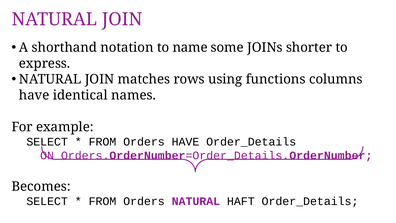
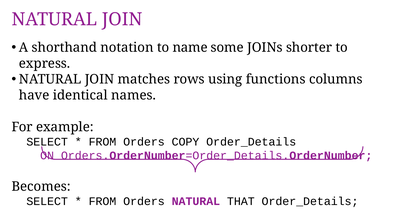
Orders HAVE: HAVE -> COPY
HAFT: HAFT -> THAT
